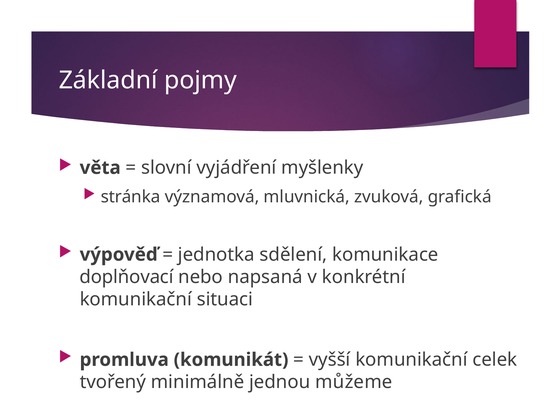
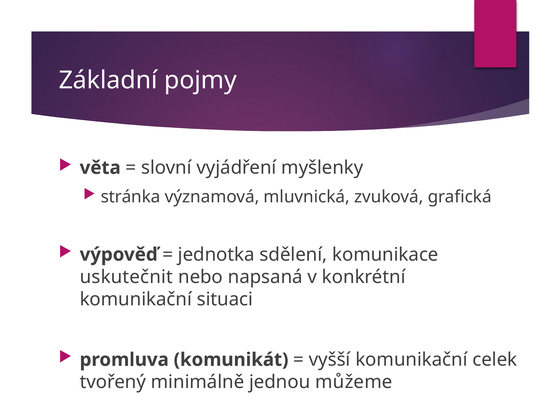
doplňovací: doplňovací -> uskutečnit
